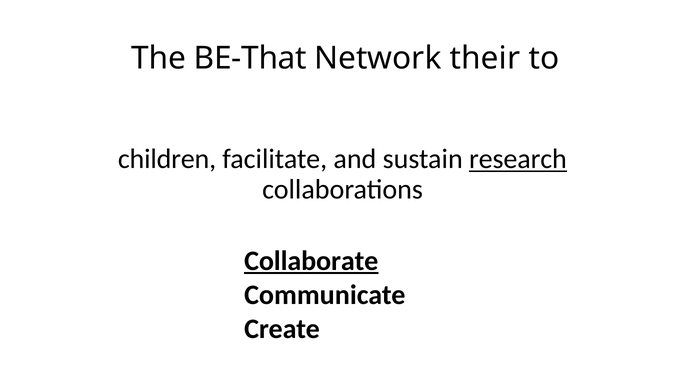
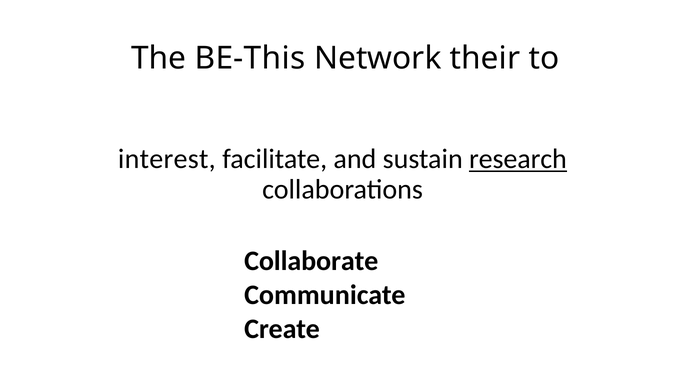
BE-That: BE-That -> BE-This
children: children -> interest
Collaborate underline: present -> none
